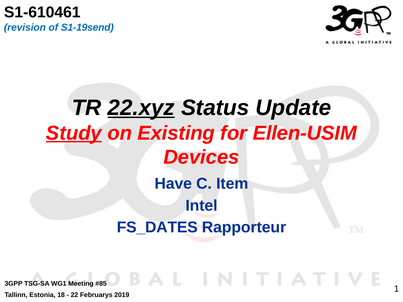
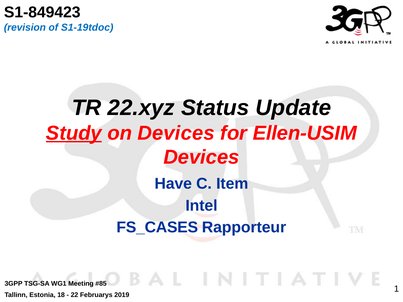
S1-610461: S1-610461 -> S1-849423
S1-19send: S1-19send -> S1-19tdoc
22.xyz underline: present -> none
on Existing: Existing -> Devices
FS_DATES: FS_DATES -> FS_CASES
